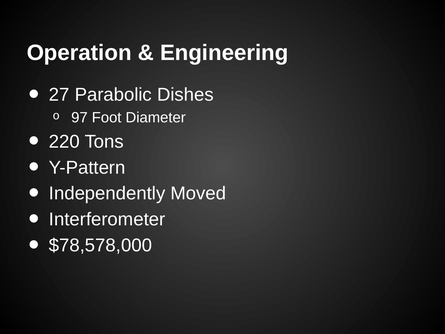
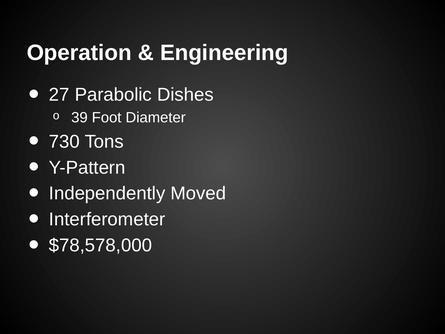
97: 97 -> 39
220: 220 -> 730
